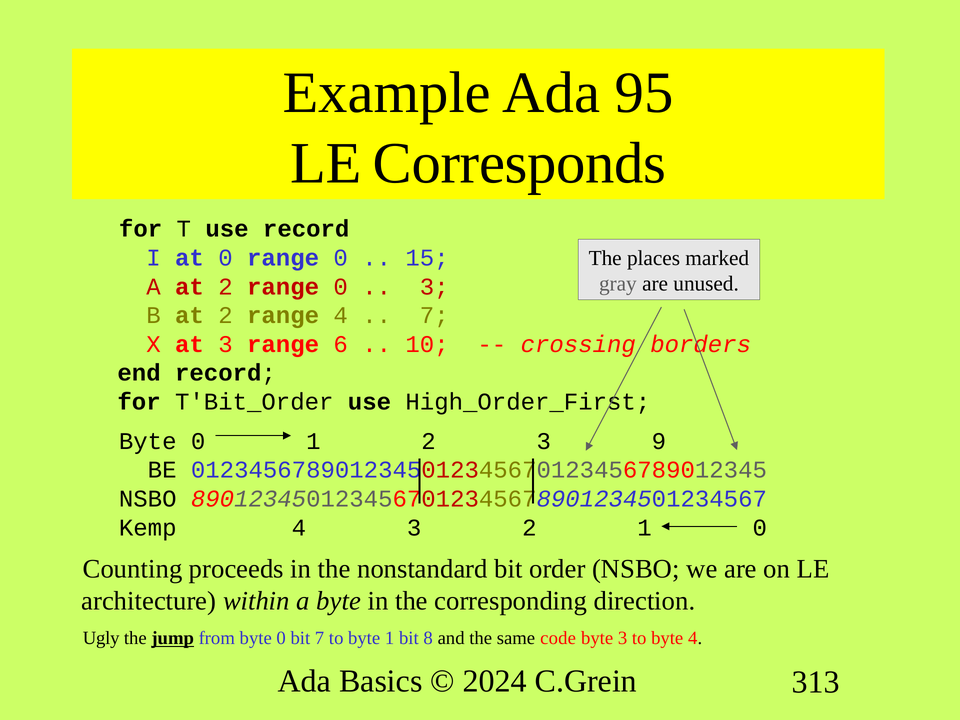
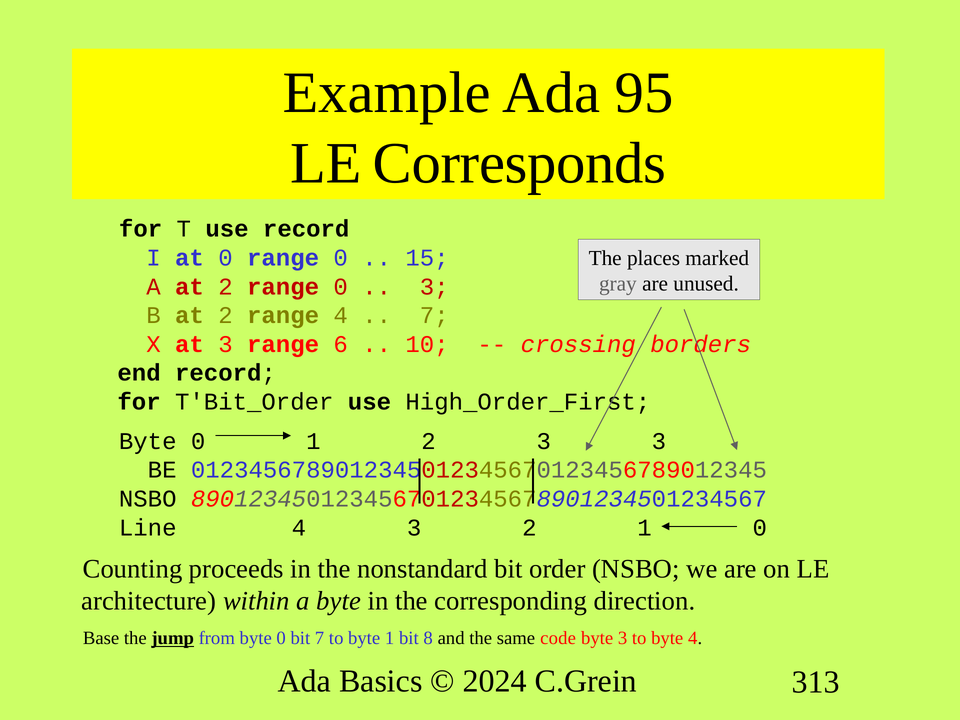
3 9: 9 -> 3
Kemp: Kemp -> Line
Ugly: Ugly -> Base
